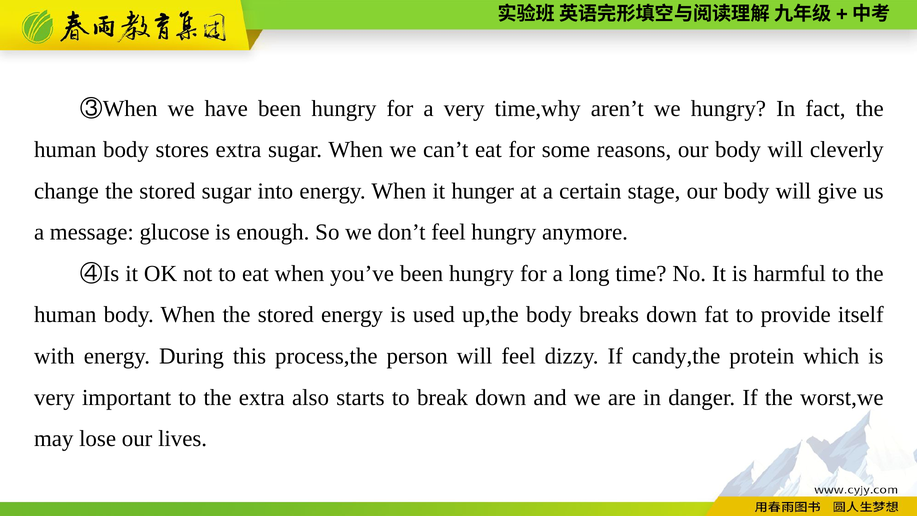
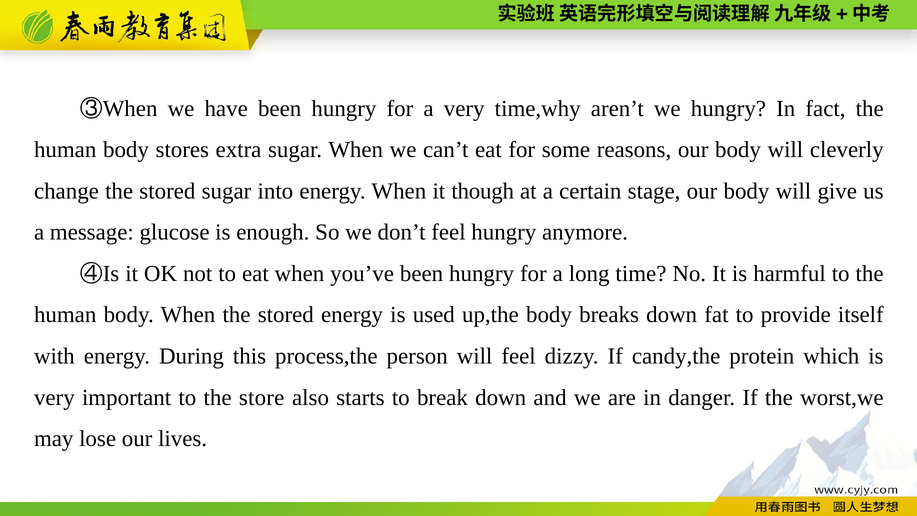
hunger: hunger -> though
the extra: extra -> store
